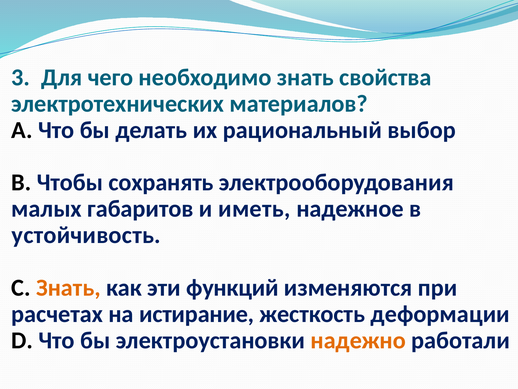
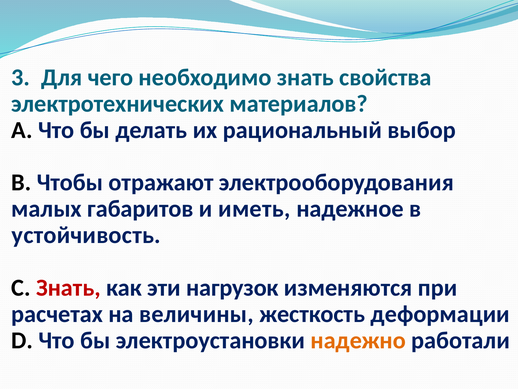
сохранять: сохранять -> отражают
Знать at (68, 287) colour: orange -> red
функций: функций -> нагрузок
истирание: истирание -> величины
